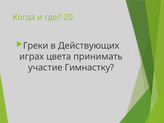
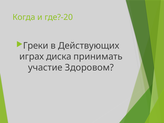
цвета: цвета -> диска
Гимнастку: Гимнастку -> Здоровом
